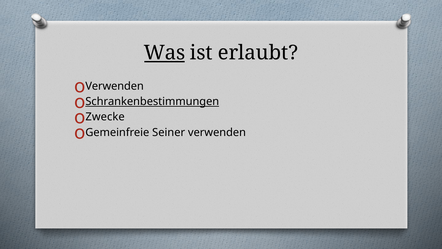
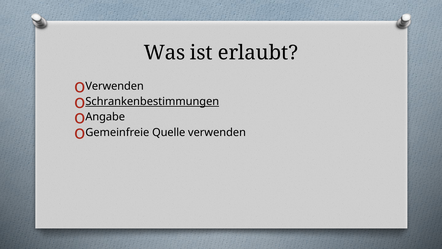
Was underline: present -> none
Zwecke: Zwecke -> Angabe
Seiner: Seiner -> Quelle
